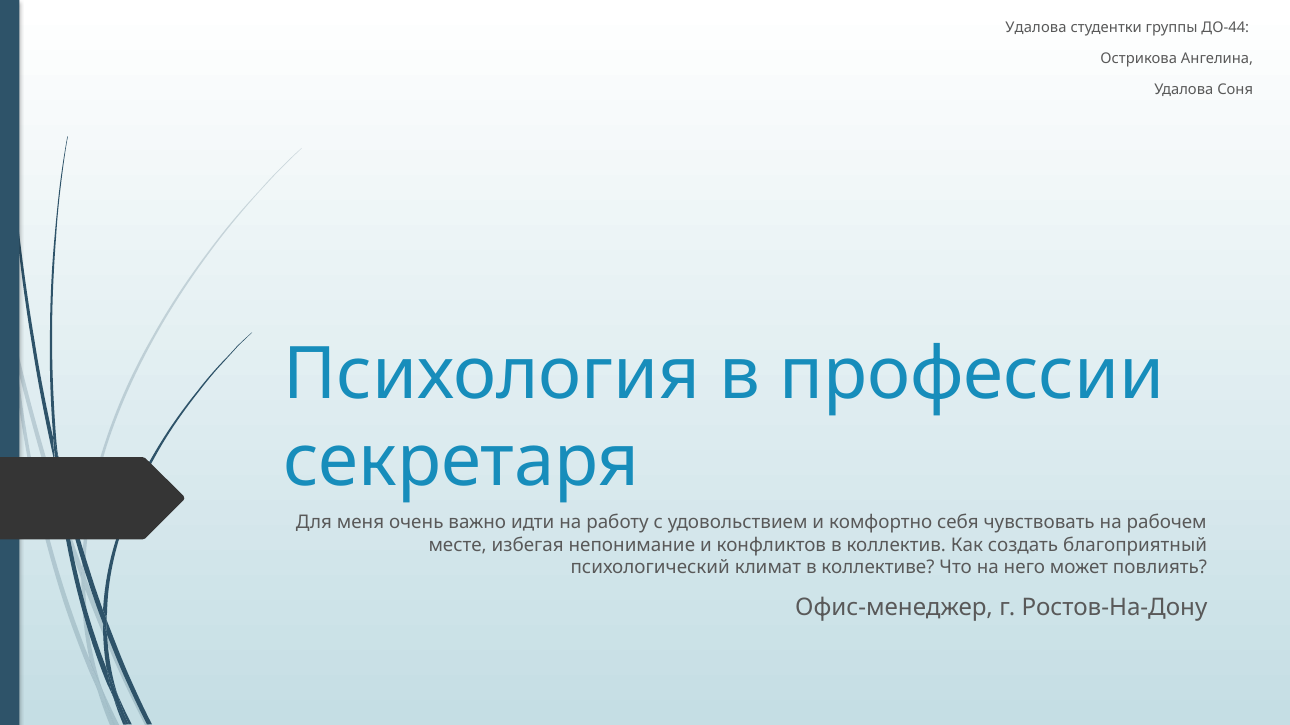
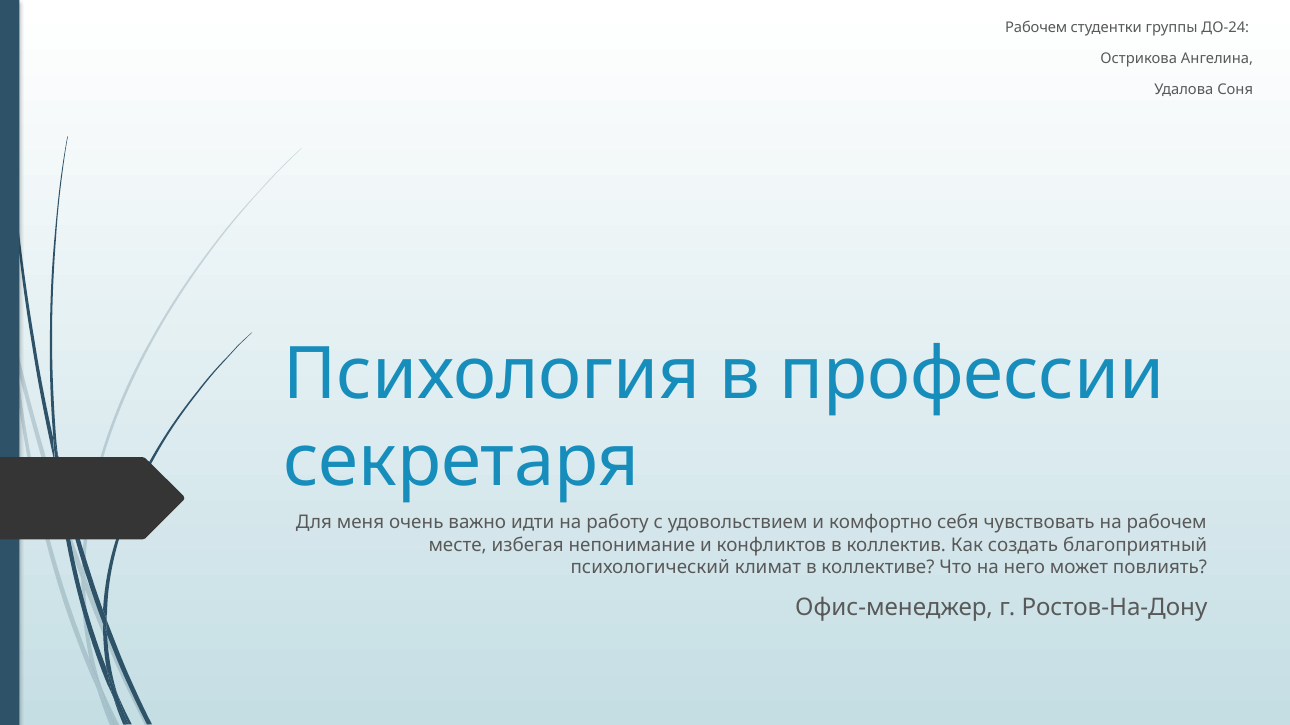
Удалова at (1036, 28): Удалова -> Рабочем
ДО-44: ДО-44 -> ДО-24
